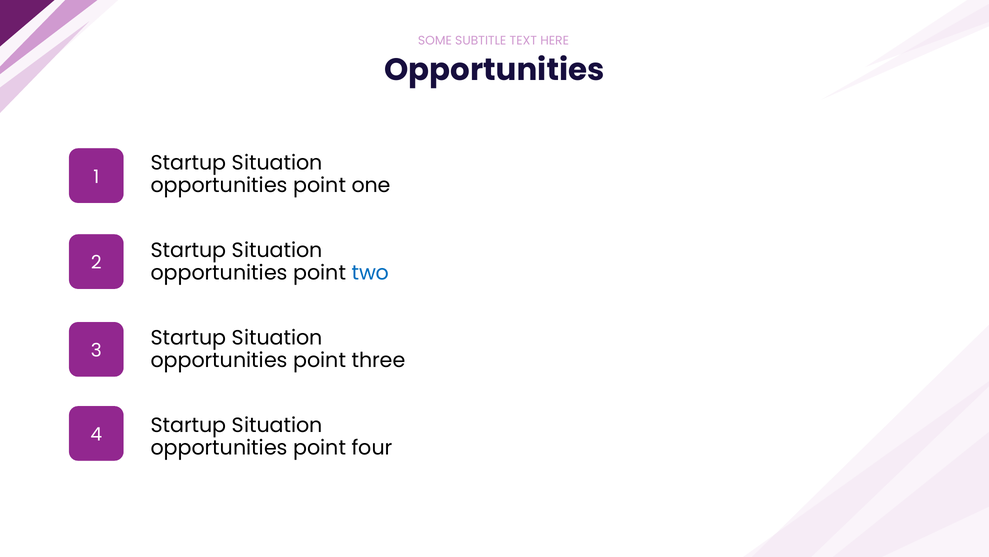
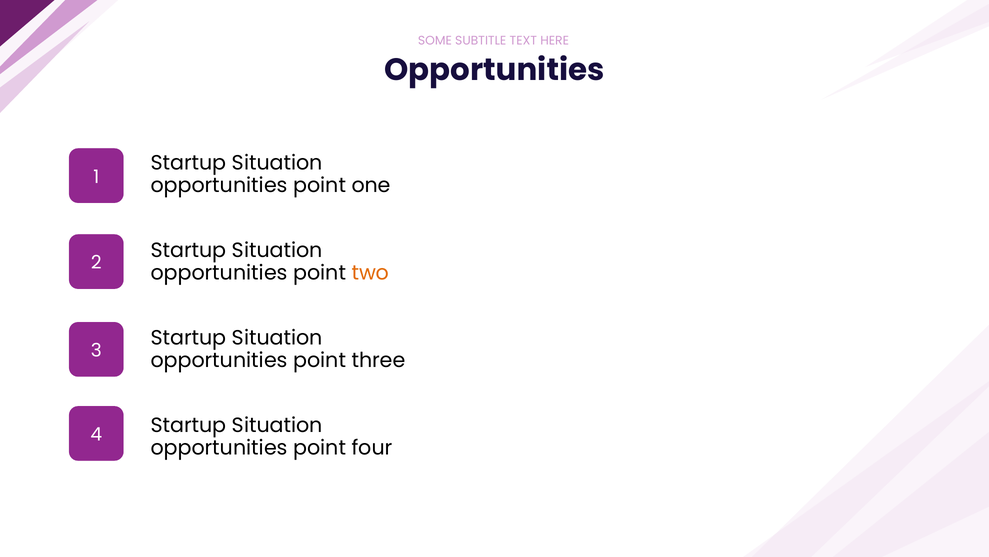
two colour: blue -> orange
